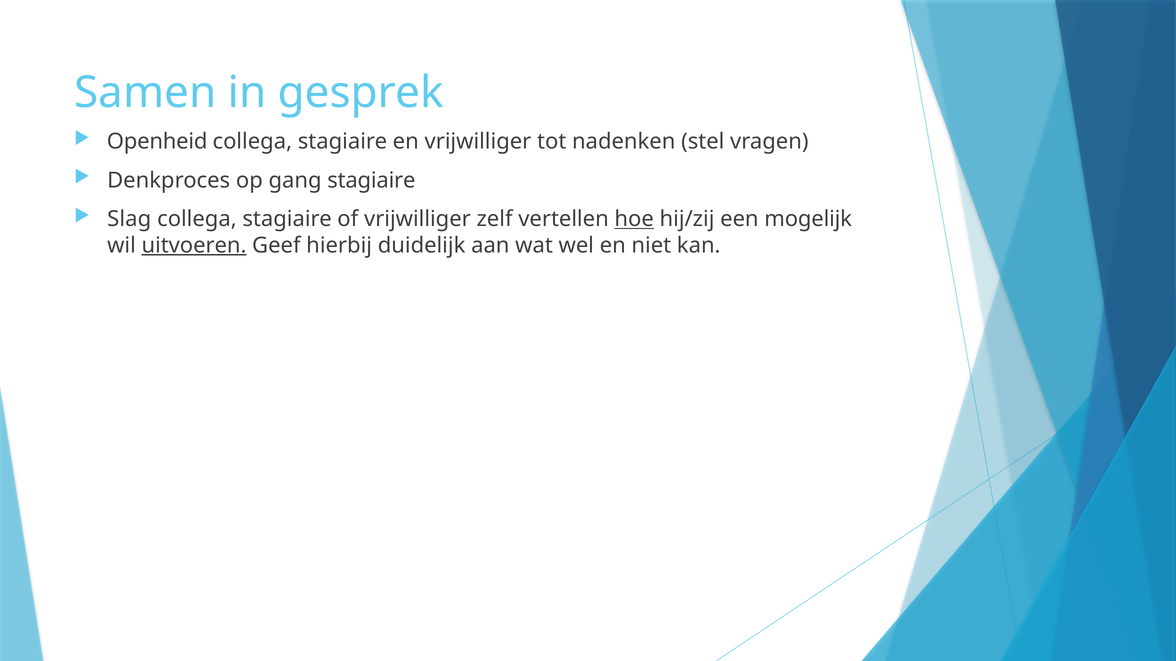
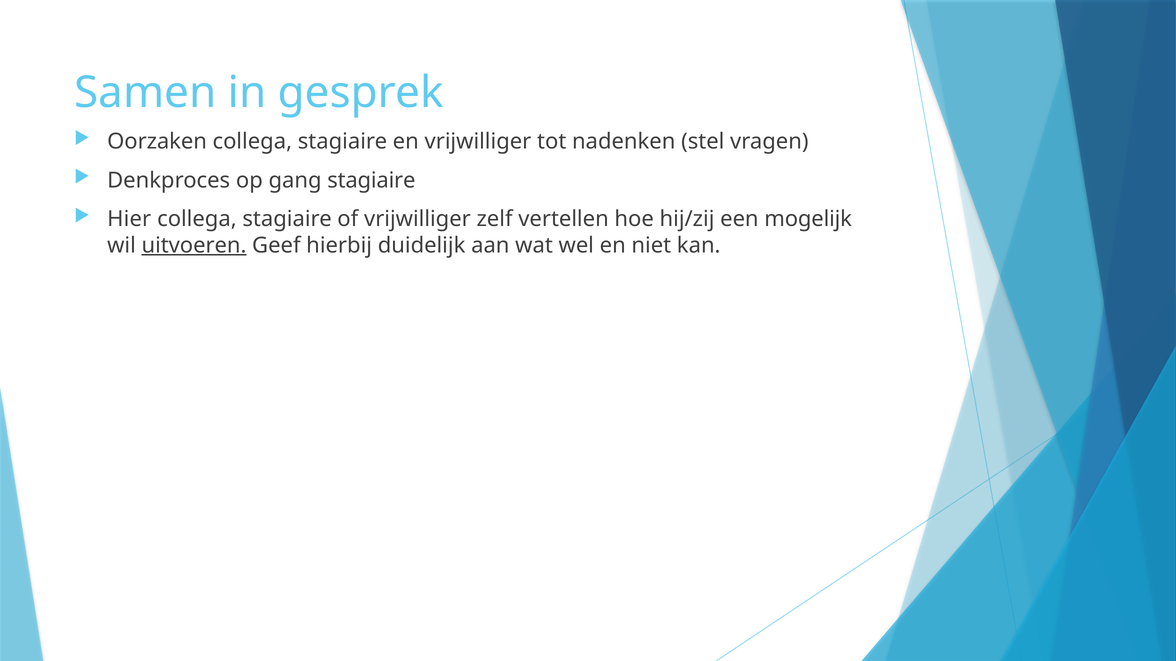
Openheid: Openheid -> Oorzaken
Slag: Slag -> Hier
hoe underline: present -> none
